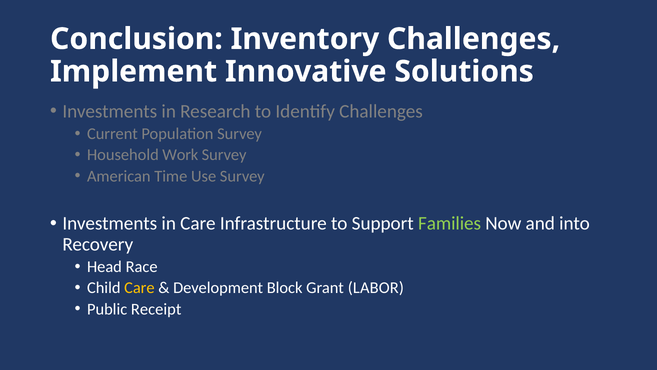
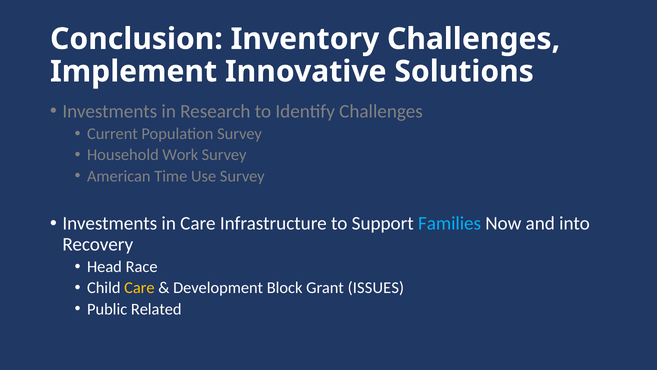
Families colour: light green -> light blue
LABOR: LABOR -> ISSUES
Receipt: Receipt -> Related
